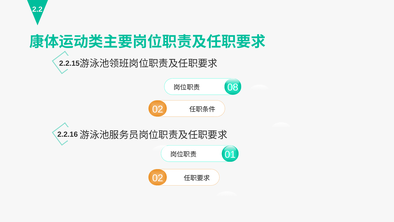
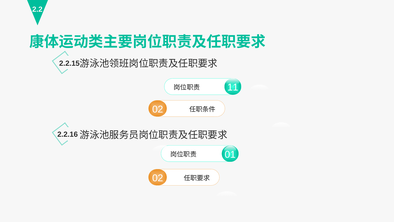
08: 08 -> 11
